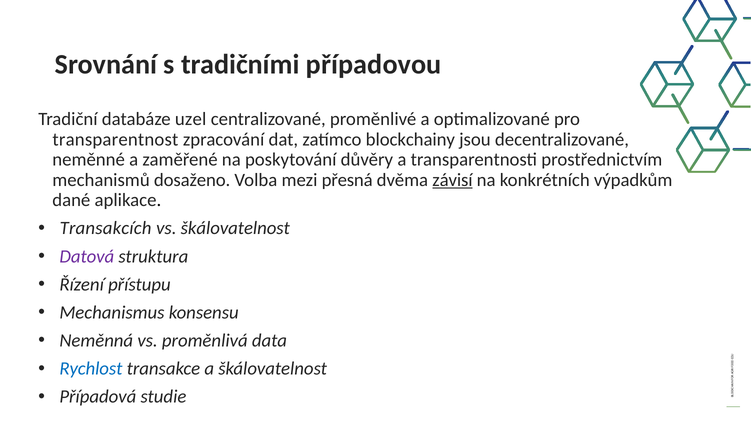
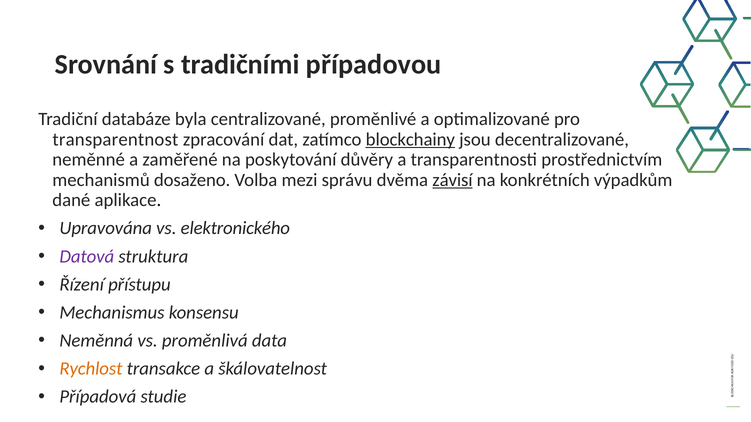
uzel: uzel -> byla
blockchainy underline: none -> present
přesná: přesná -> správu
Transakcích: Transakcích -> Upravována
vs škálovatelnost: škálovatelnost -> elektronického
Rychlost colour: blue -> orange
